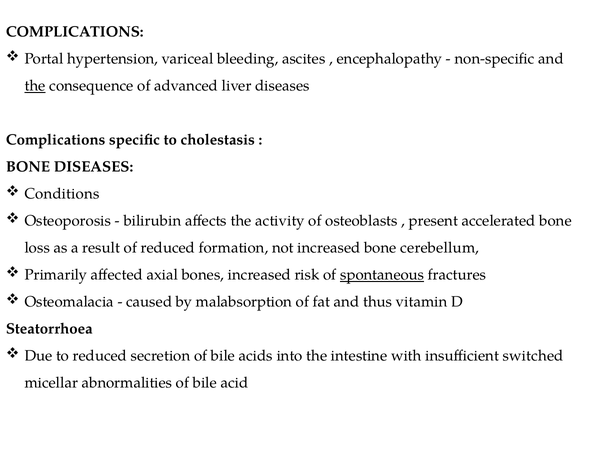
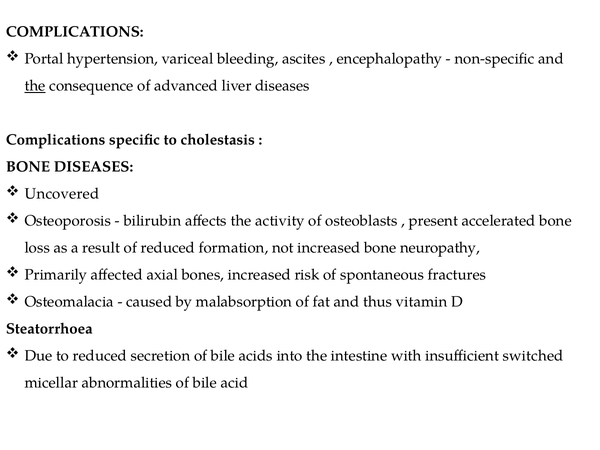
Conditions: Conditions -> Uncovered
cerebellum: cerebellum -> neuropathy
spontaneous underline: present -> none
